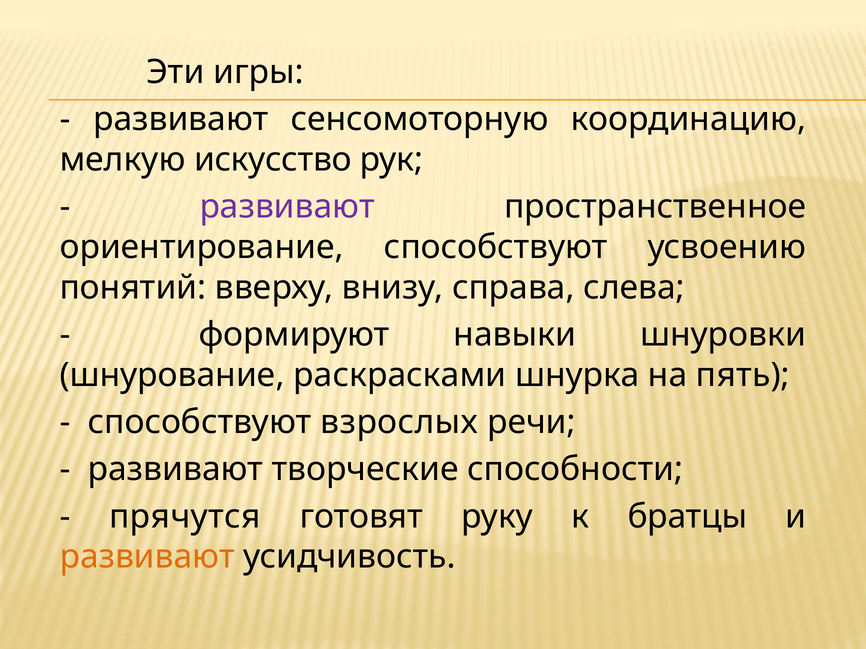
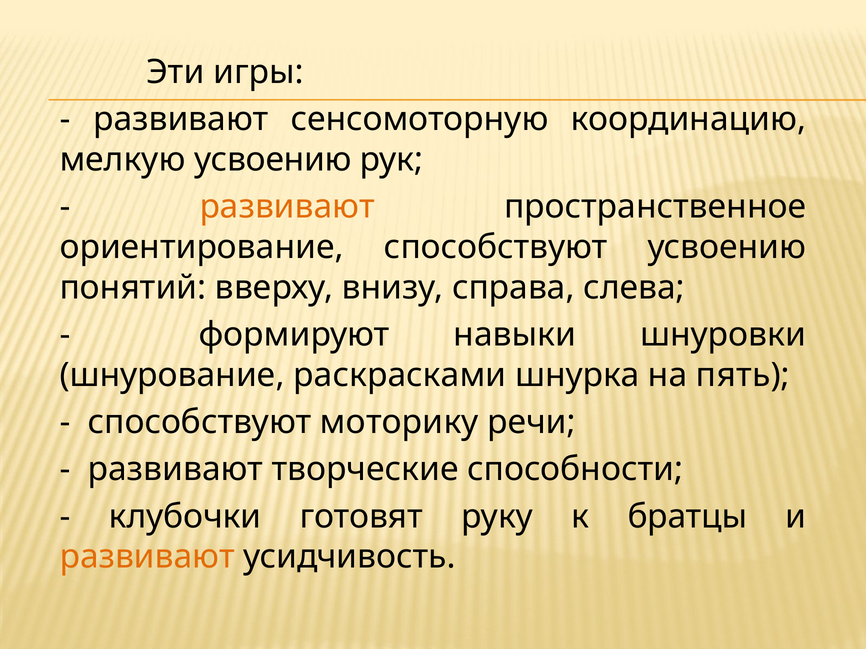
мелкую искусство: искусство -> усвоению
развивают at (287, 207) colour: purple -> orange
взрослых: взрослых -> моторику
прячутся: прячутся -> клубочки
